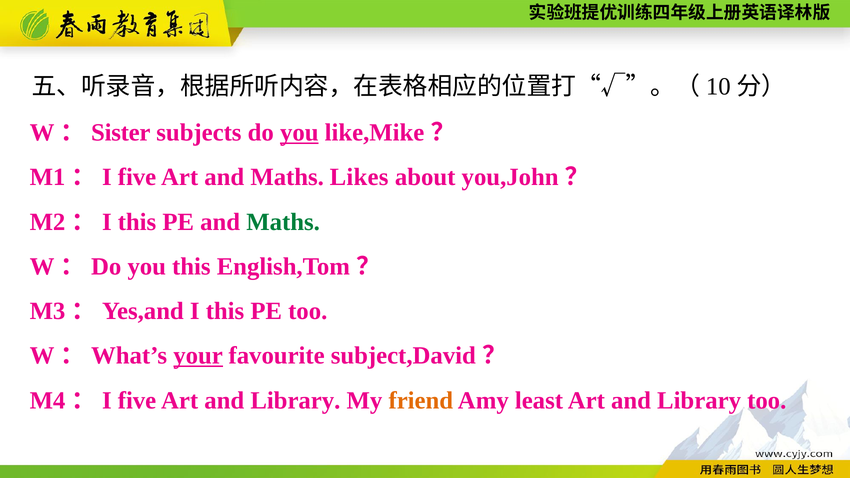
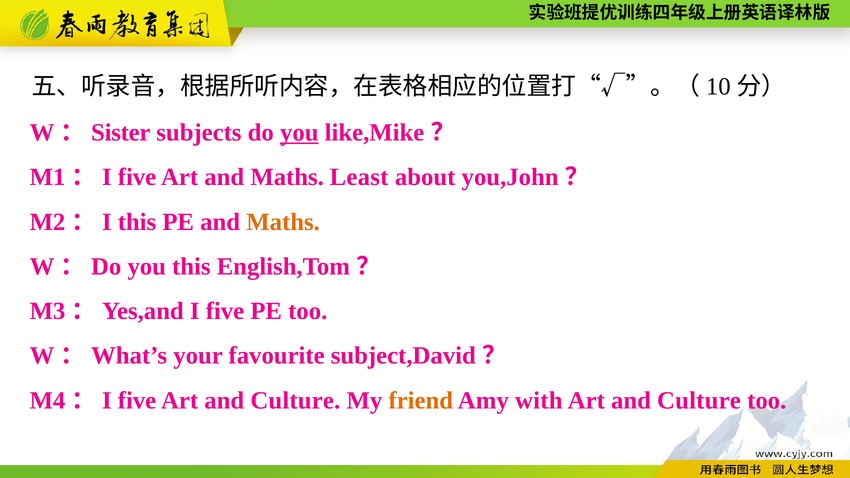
Likes: Likes -> Least
Maths at (283, 222) colour: green -> orange
this at (225, 311): this -> five
your underline: present -> none
Library at (295, 401): Library -> Culture
least: least -> with
Library at (699, 401): Library -> Culture
